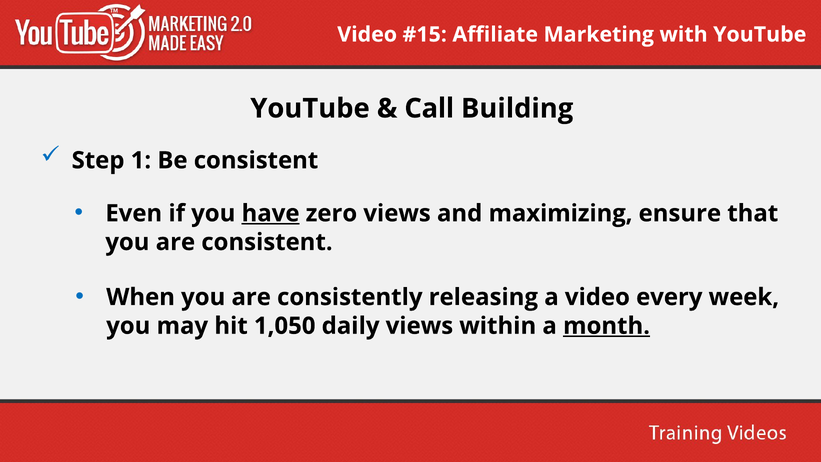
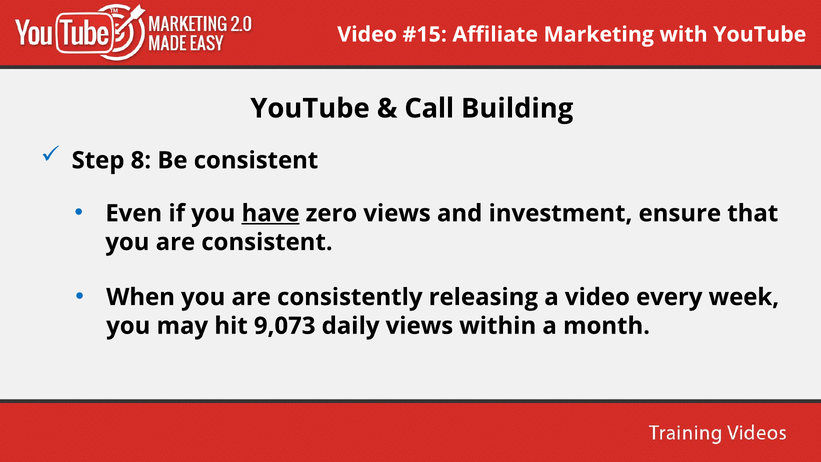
1: 1 -> 8
maximizing: maximizing -> investment
1,050: 1,050 -> 9,073
month underline: present -> none
